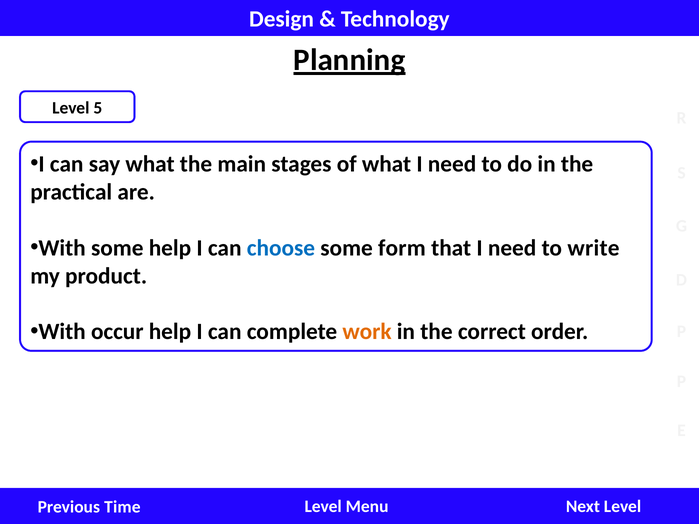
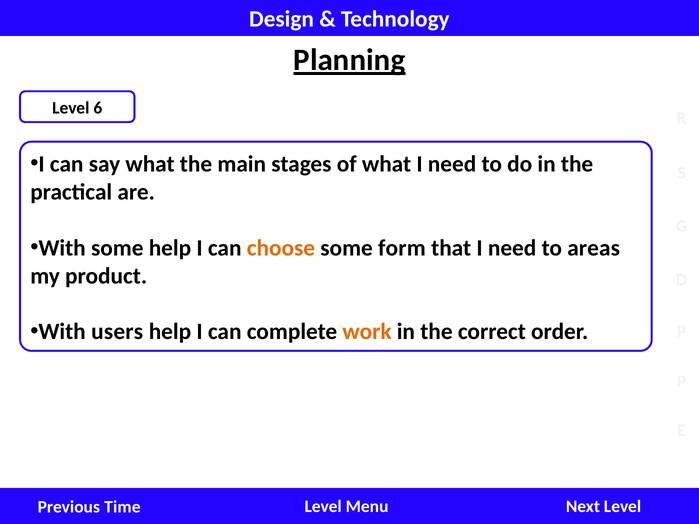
5: 5 -> 6
choose colour: blue -> orange
write: write -> areas
occur: occur -> users
